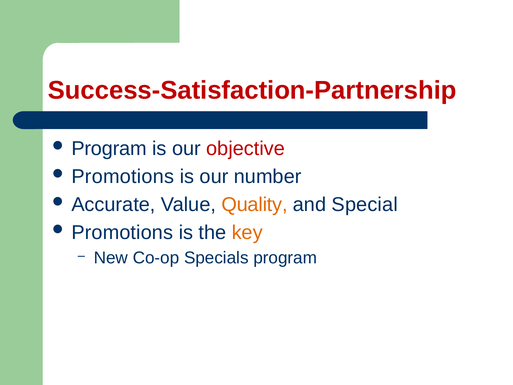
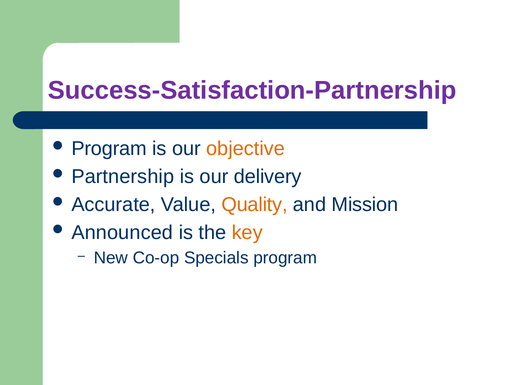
Success-Satisfaction-Partnership colour: red -> purple
objective colour: red -> orange
Promotions at (123, 176): Promotions -> Partnership
number: number -> delivery
Special: Special -> Mission
Promotions at (122, 232): Promotions -> Announced
